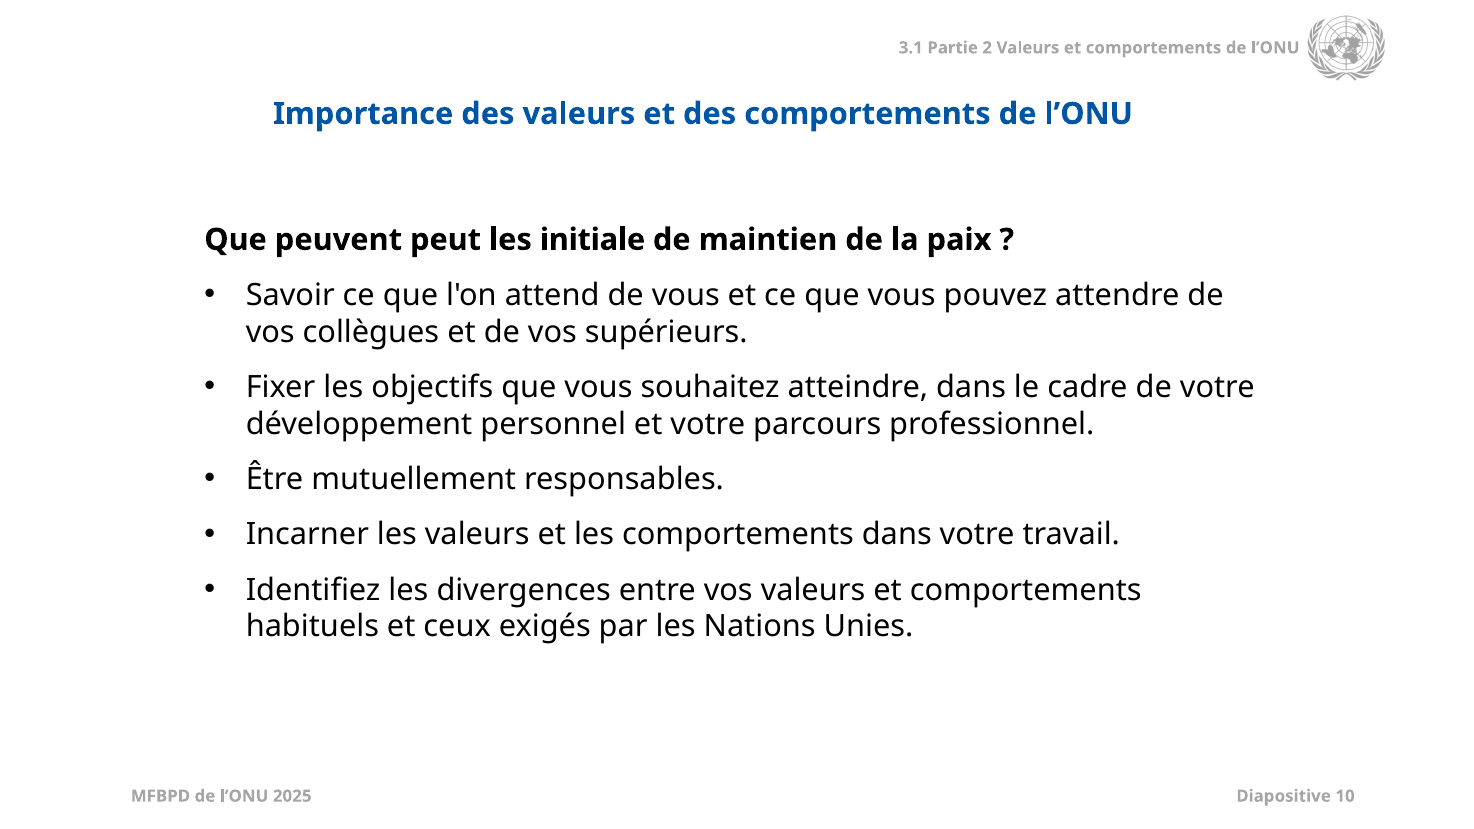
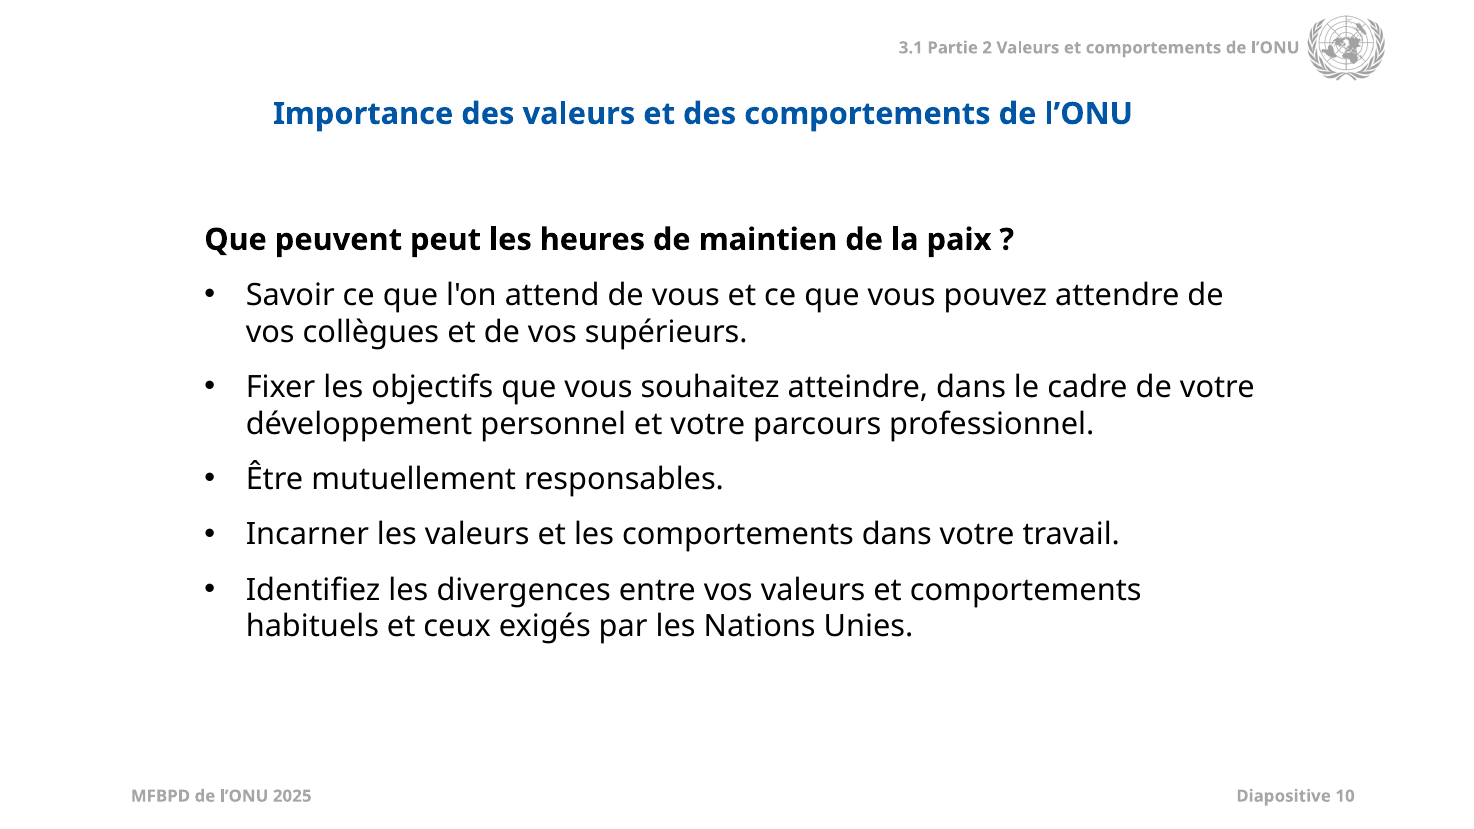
initiale: initiale -> heures
